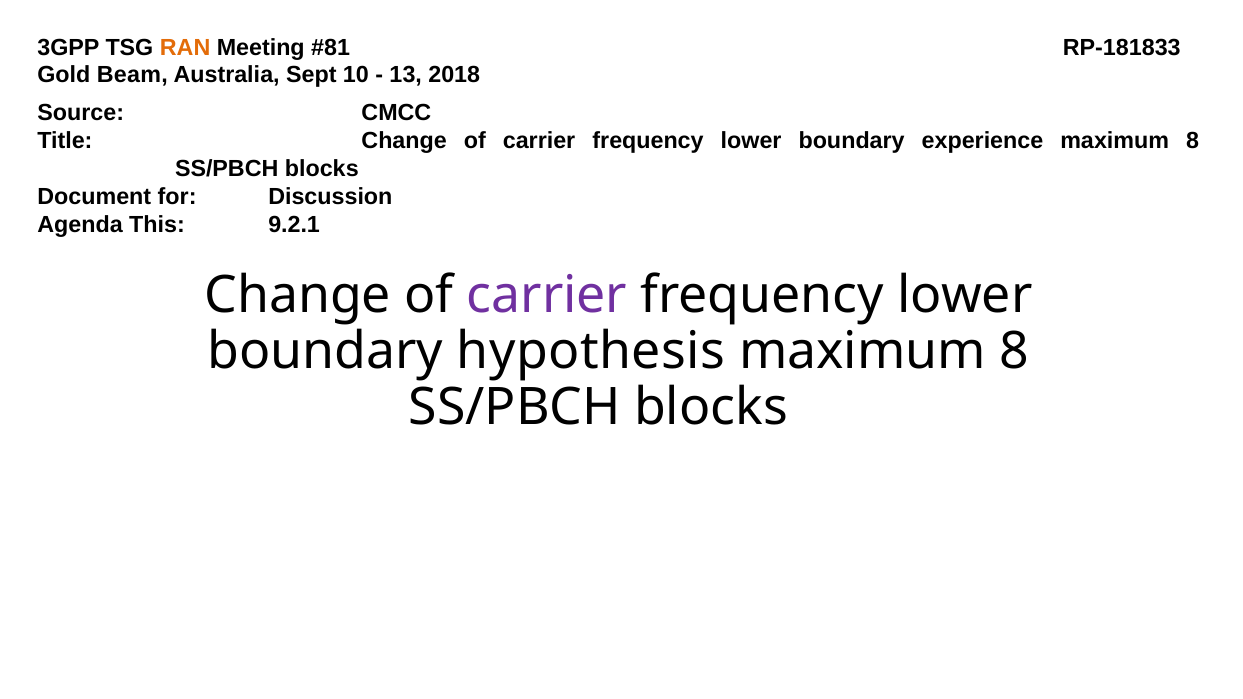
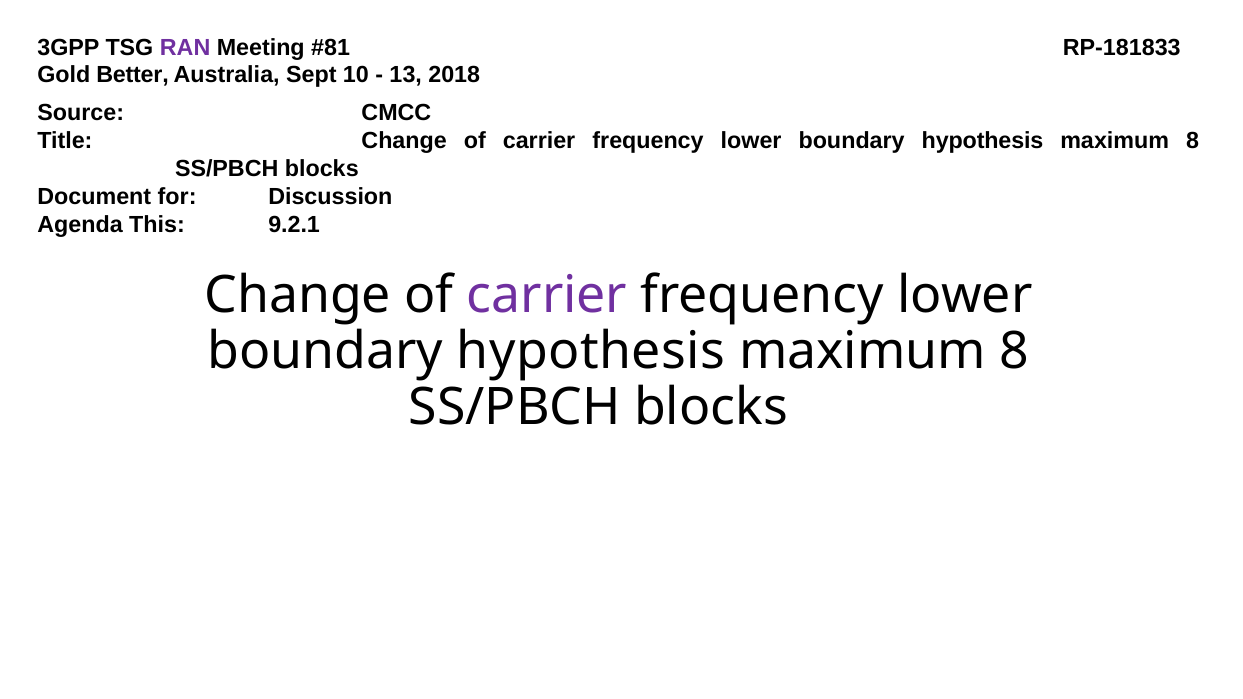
RAN colour: orange -> purple
Beam: Beam -> Better
experience at (982, 141): experience -> hypothesis
